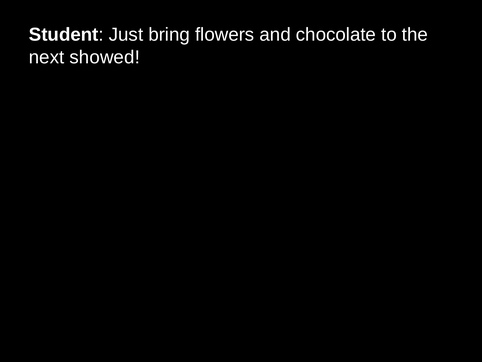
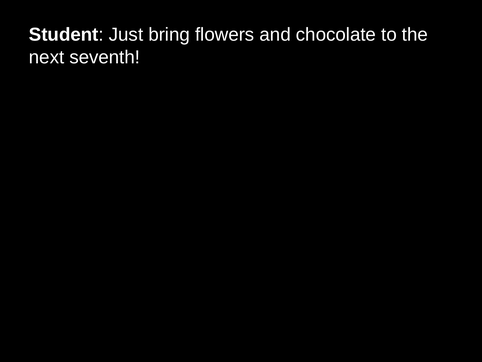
showed: showed -> seventh
